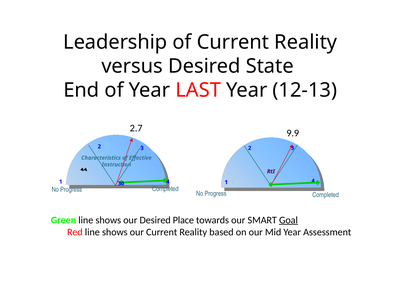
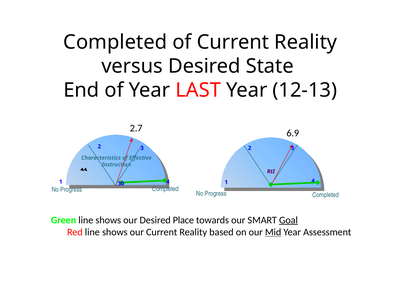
Leadership at (115, 42): Leadership -> Completed
9.9: 9.9 -> 6.9
Mid underline: none -> present
